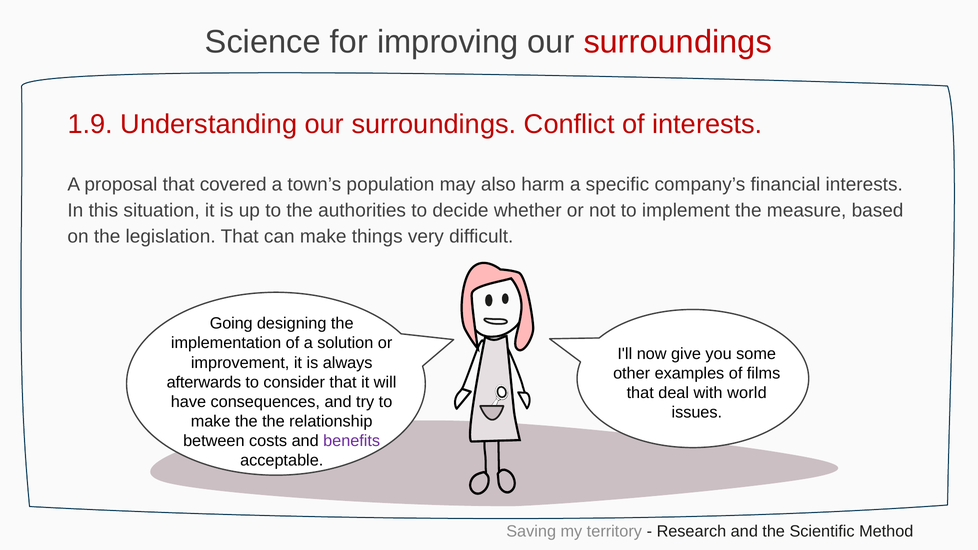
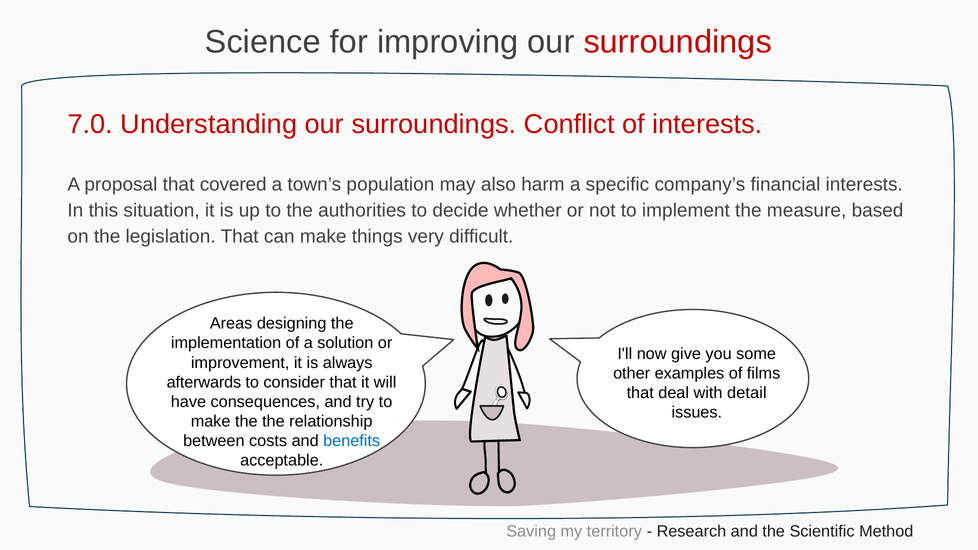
1.9: 1.9 -> 7.0
Going: Going -> Areas
world: world -> detail
benefits colour: purple -> blue
